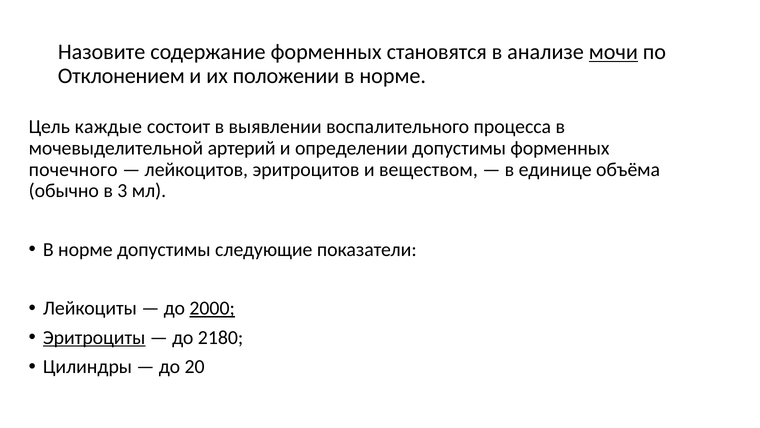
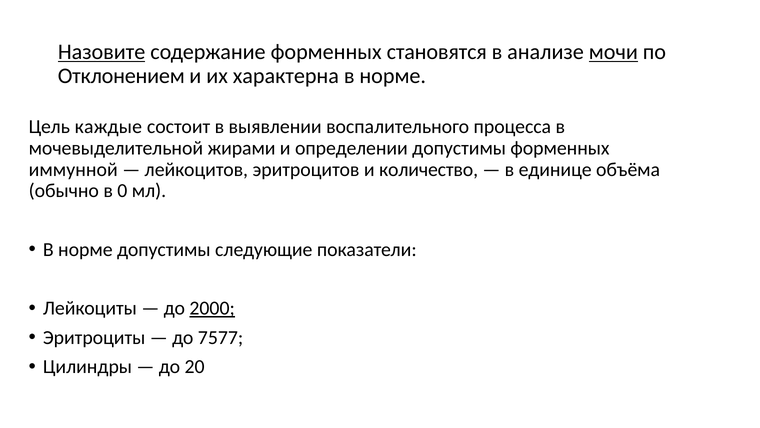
Назовите underline: none -> present
положении: положении -> характерна
артерий: артерий -> жирами
почечного: почечного -> иммунной
веществом: веществом -> количество
3: 3 -> 0
Эритроциты underline: present -> none
2180: 2180 -> 7577
